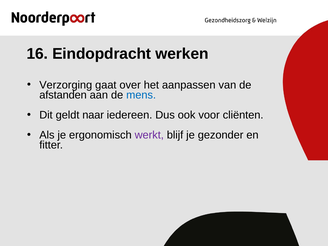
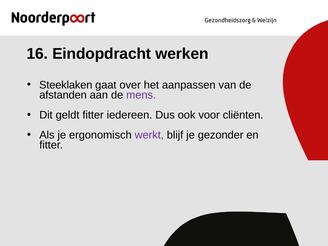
Verzorging: Verzorging -> Steeklaken
mens colour: blue -> purple
geldt naar: naar -> fitter
